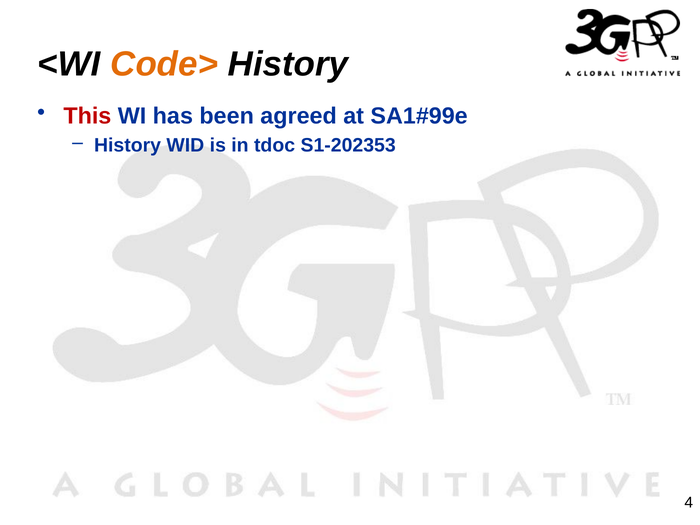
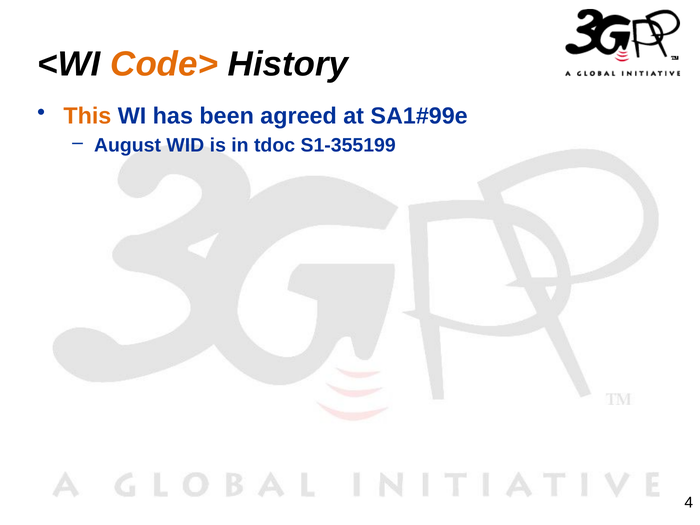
This colour: red -> orange
History at (128, 145): History -> August
S1-202353: S1-202353 -> S1-355199
